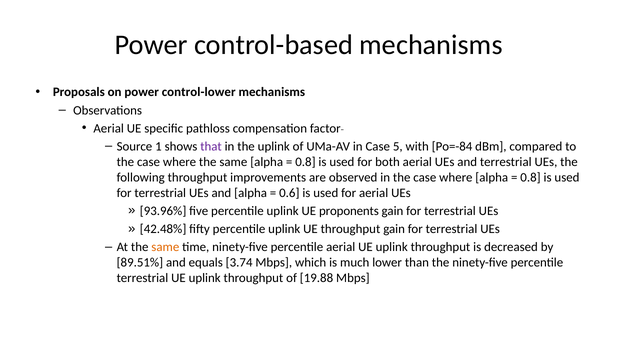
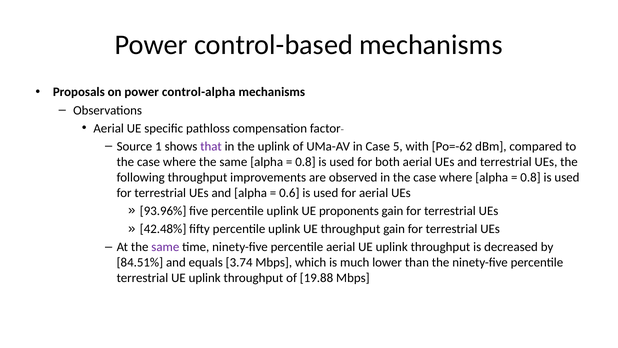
control-lower: control-lower -> control-alpha
Po=-84: Po=-84 -> Po=-62
same at (165, 247) colour: orange -> purple
89.51%: 89.51% -> 84.51%
